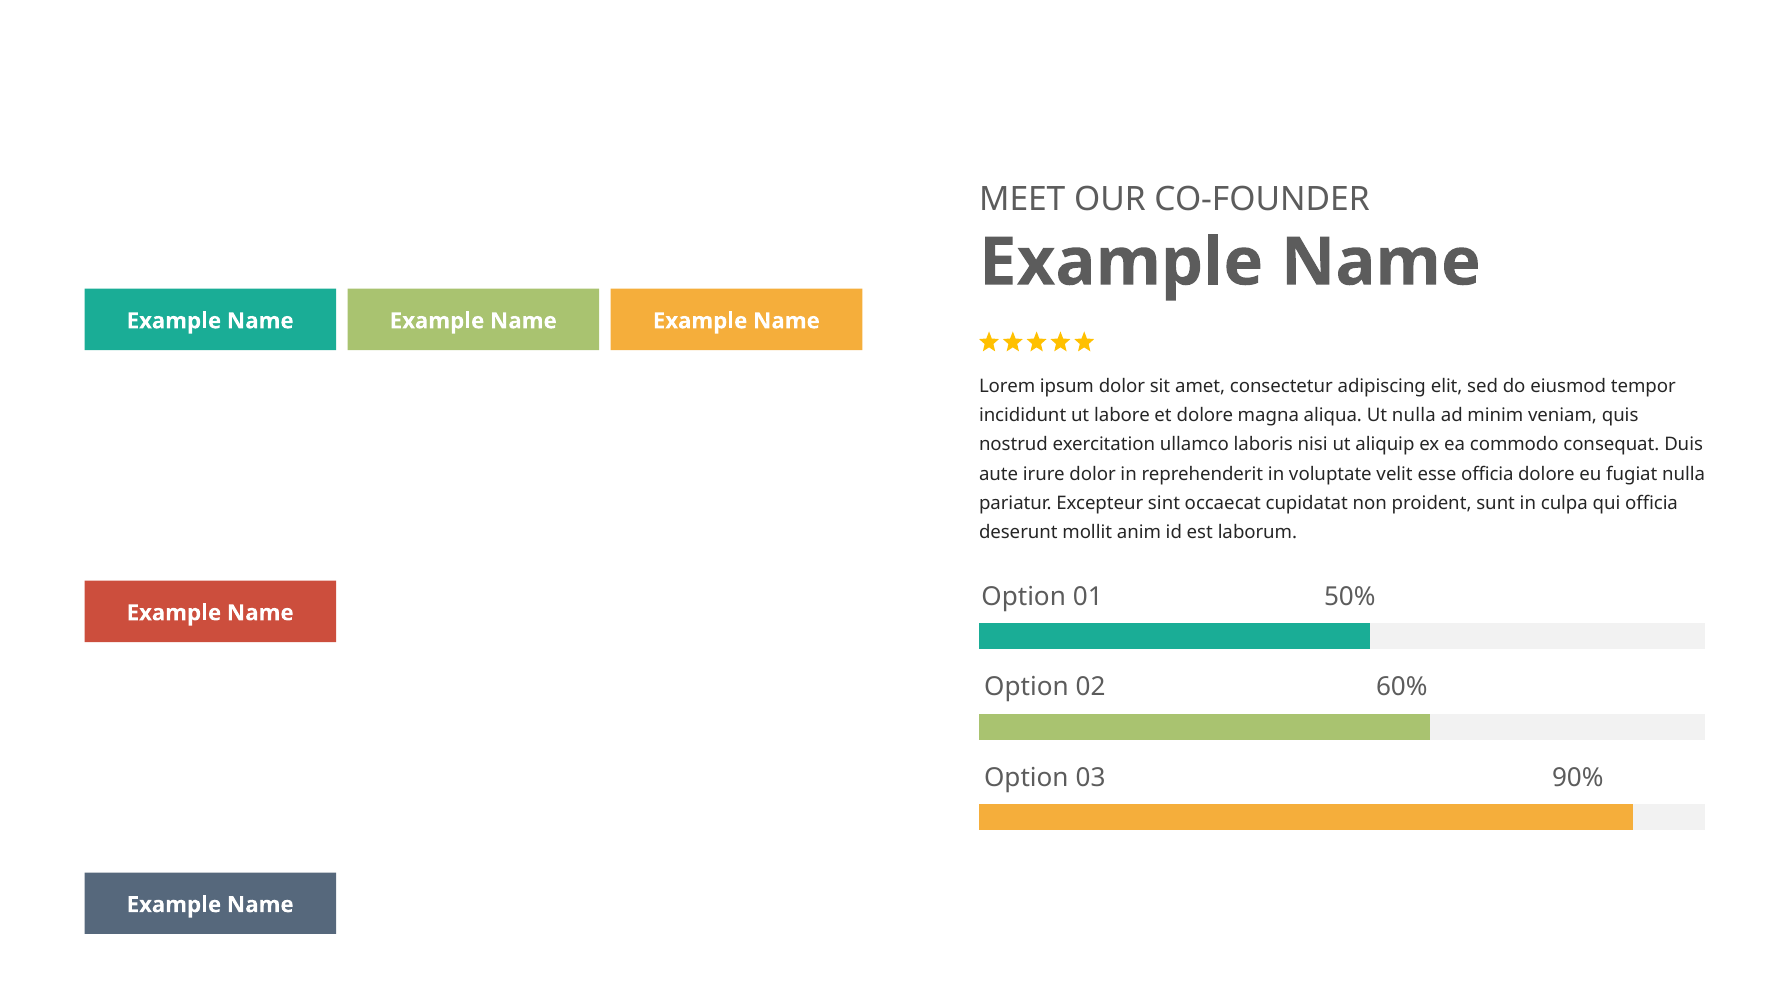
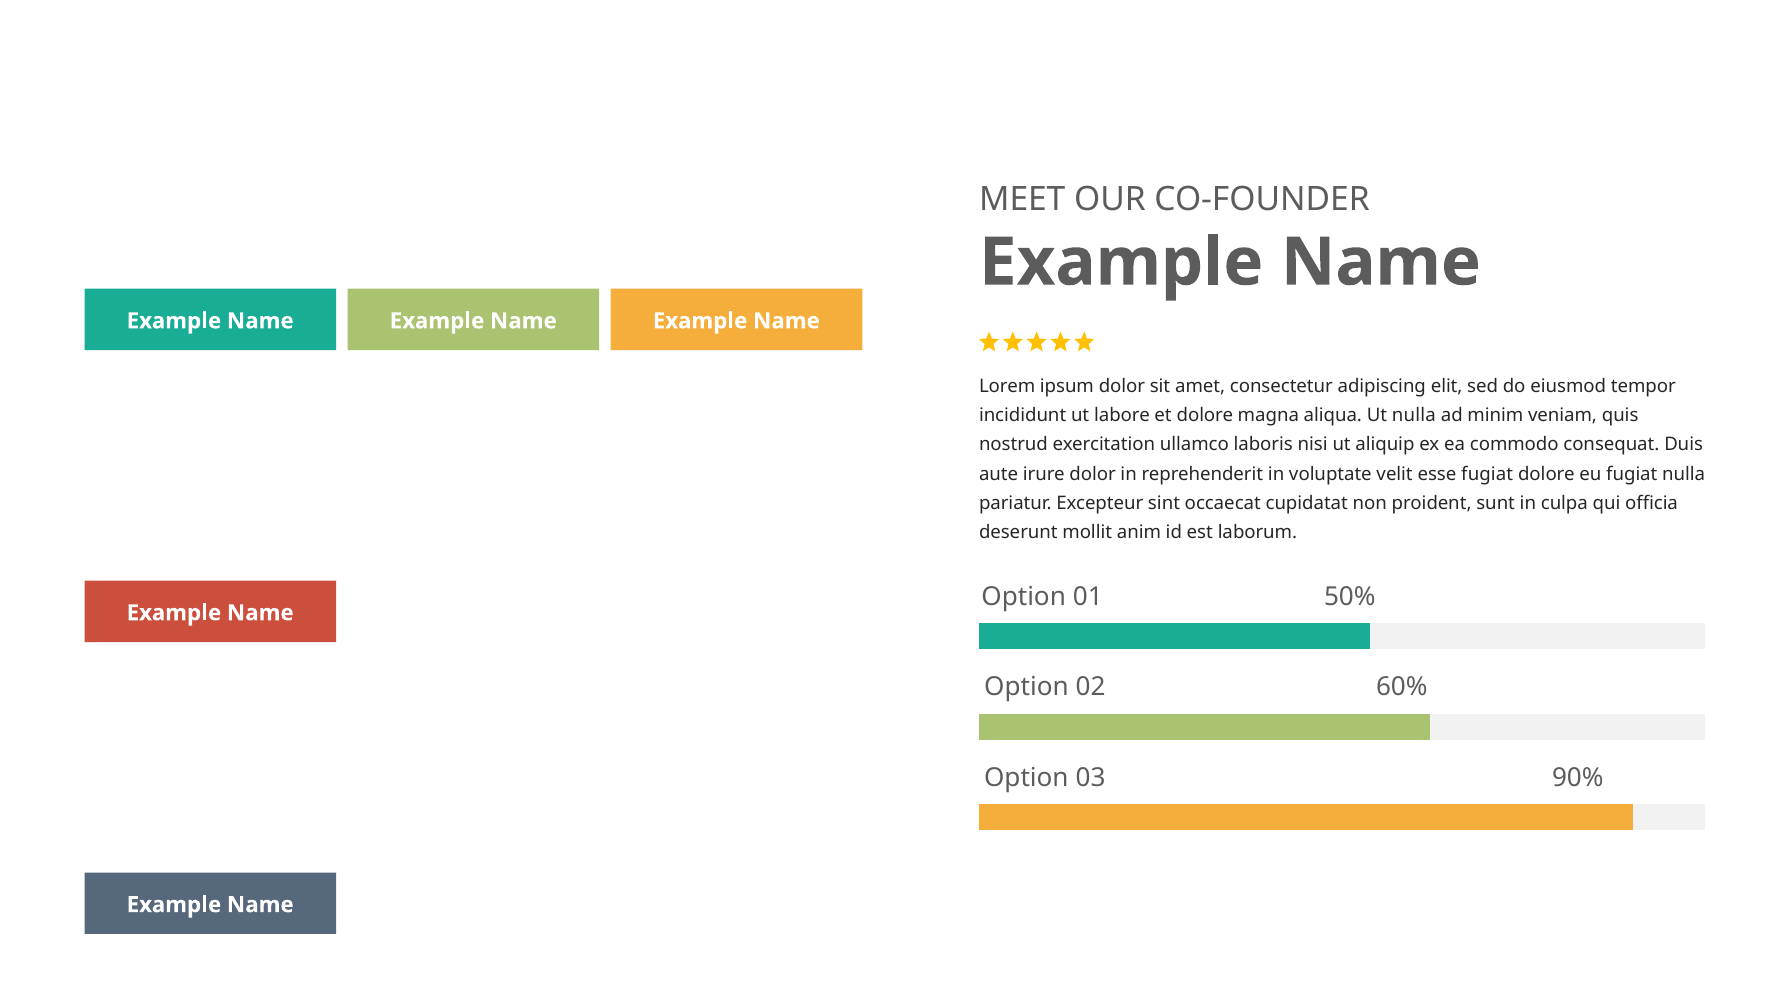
esse officia: officia -> fugiat
